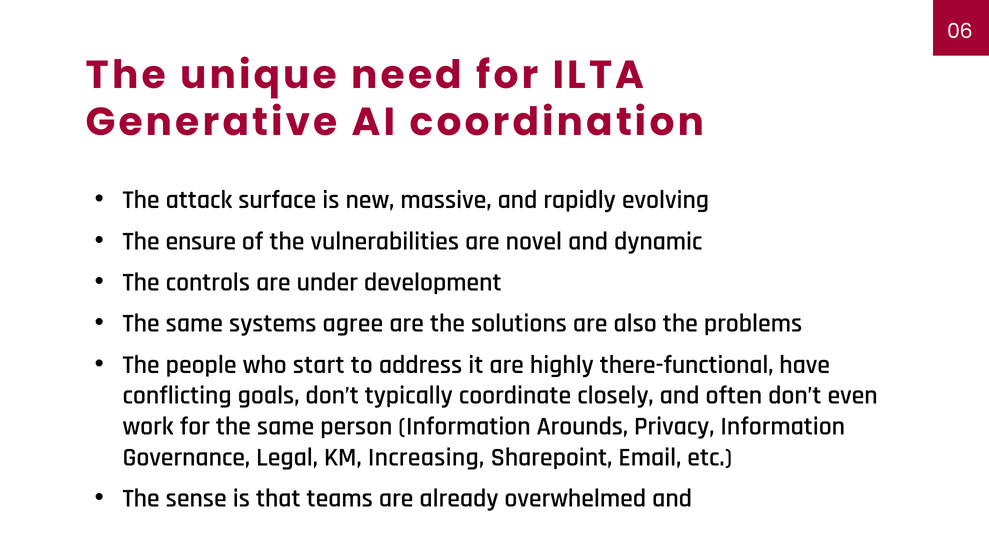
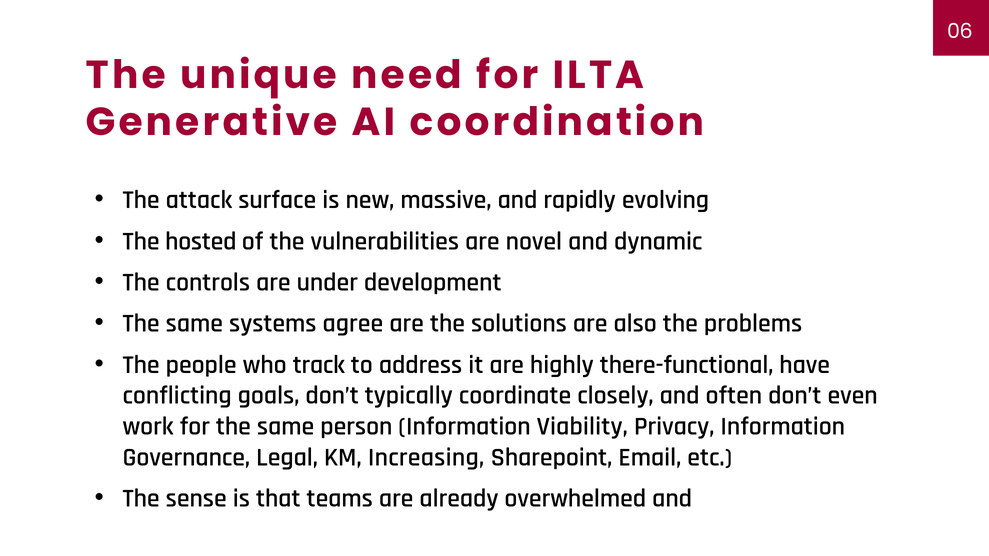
ensure: ensure -> hosted
start: start -> track
Arounds: Arounds -> Viability
